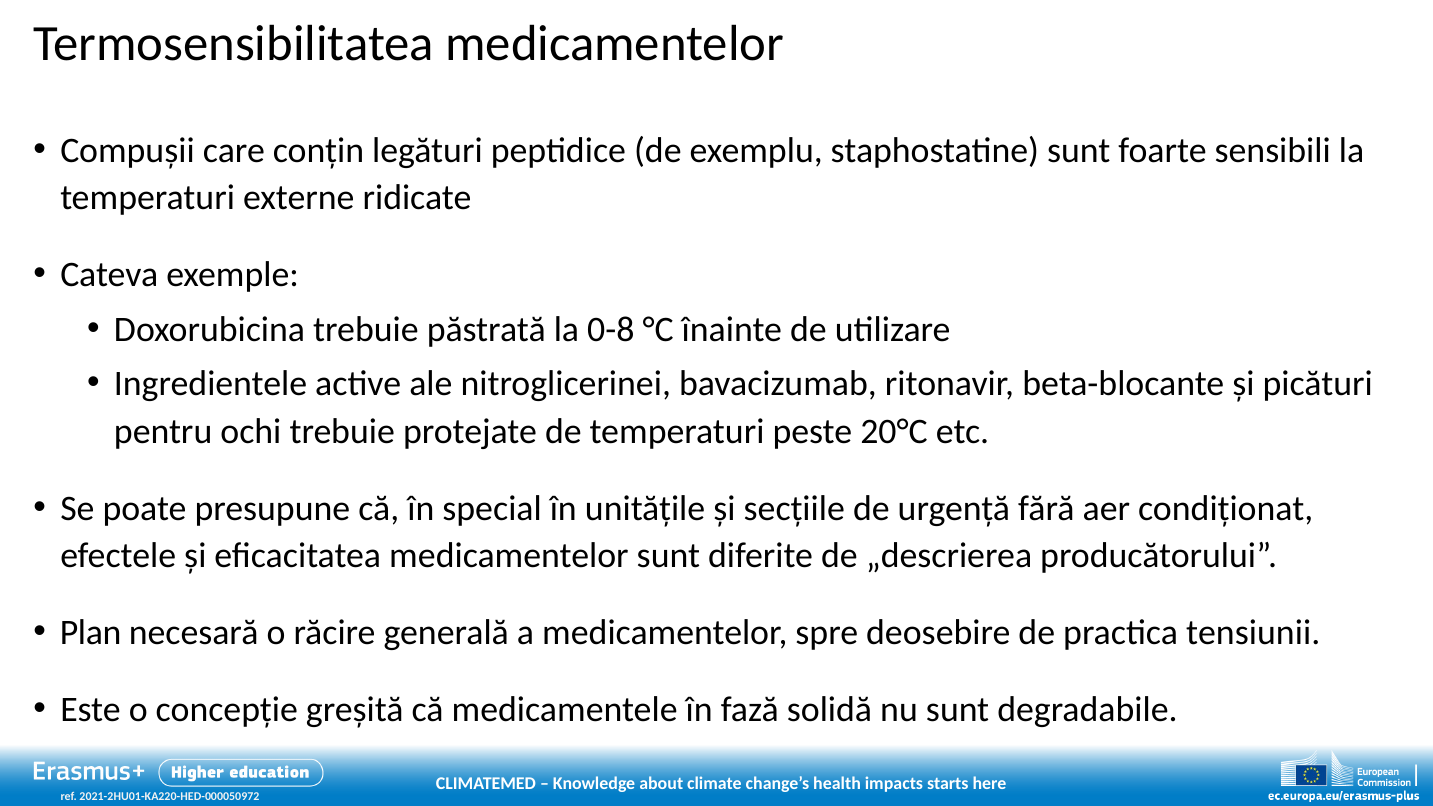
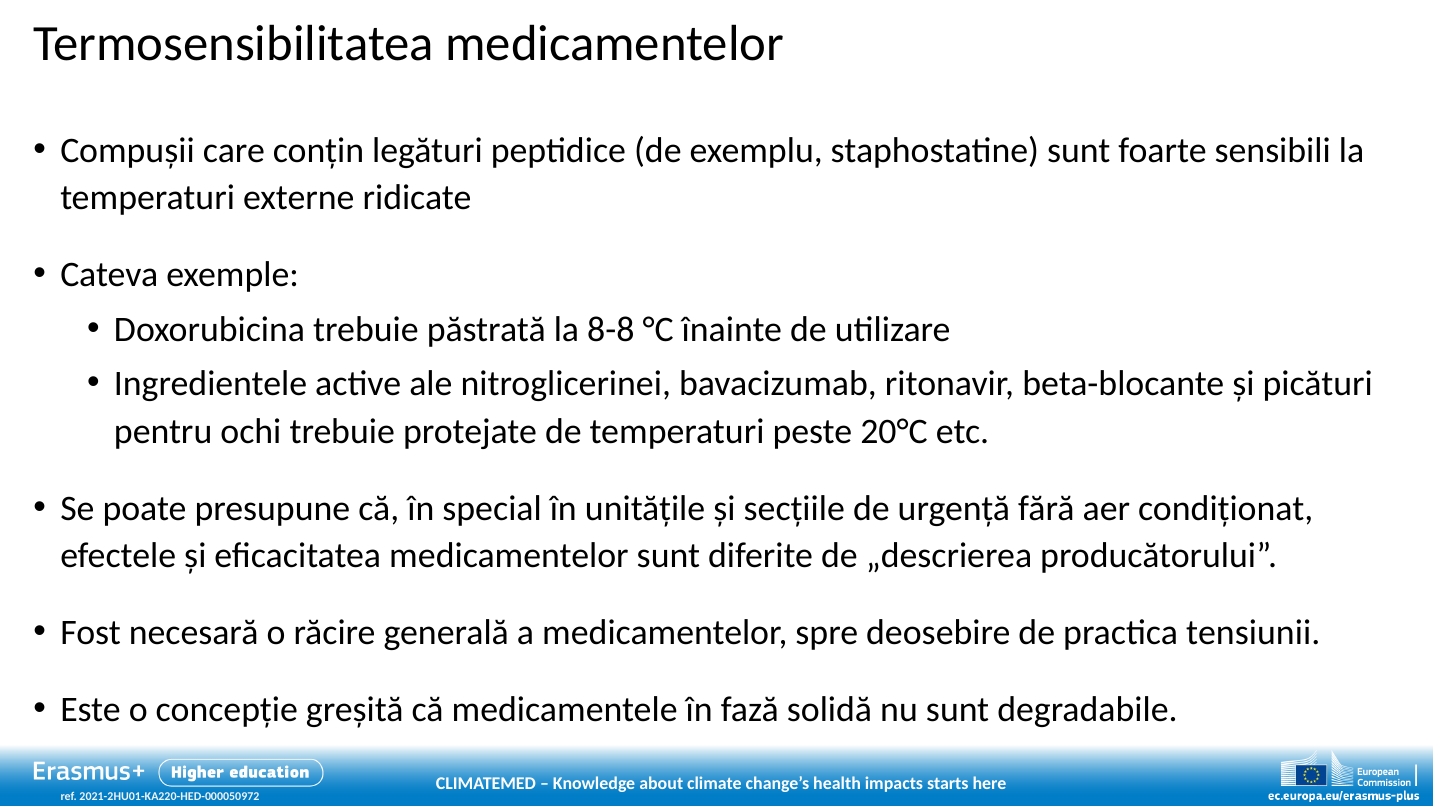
0-8: 0-8 -> 8-8
Plan: Plan -> Fost
